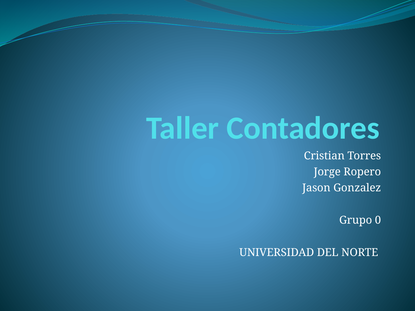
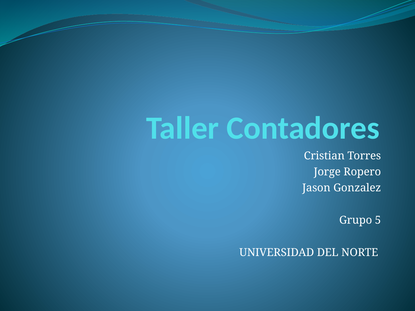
0: 0 -> 5
